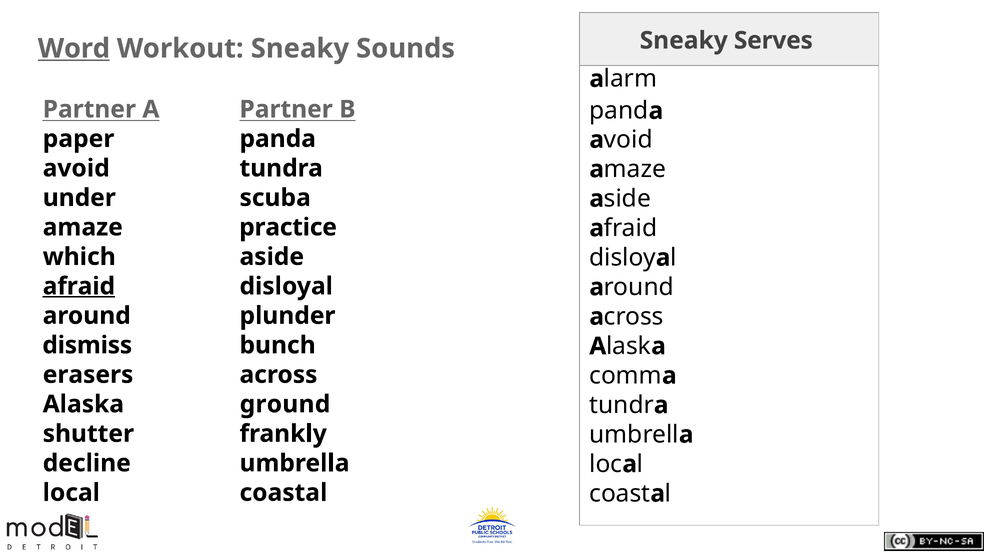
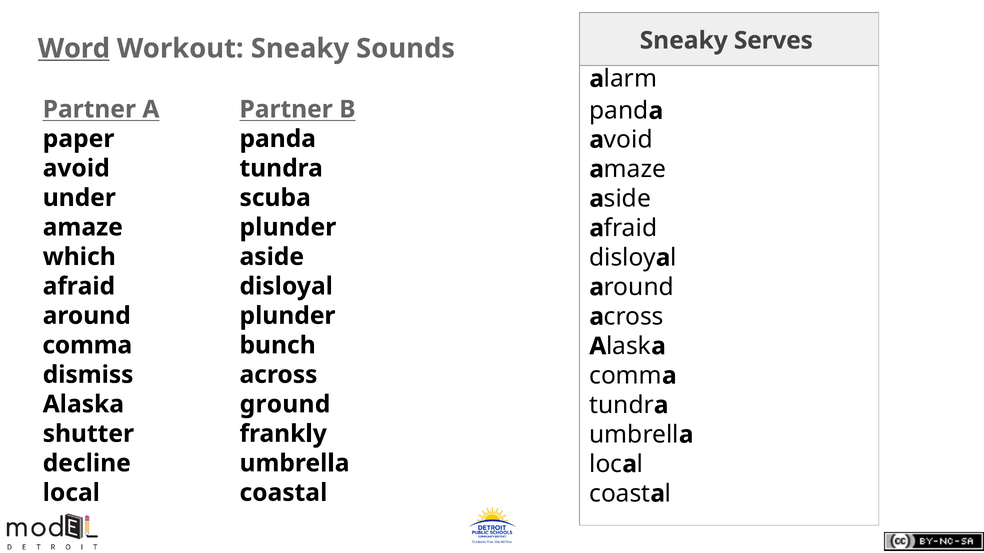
amaze practice: practice -> plunder
afraid underline: present -> none
dismiss: dismiss -> comma
erasers: erasers -> dismiss
